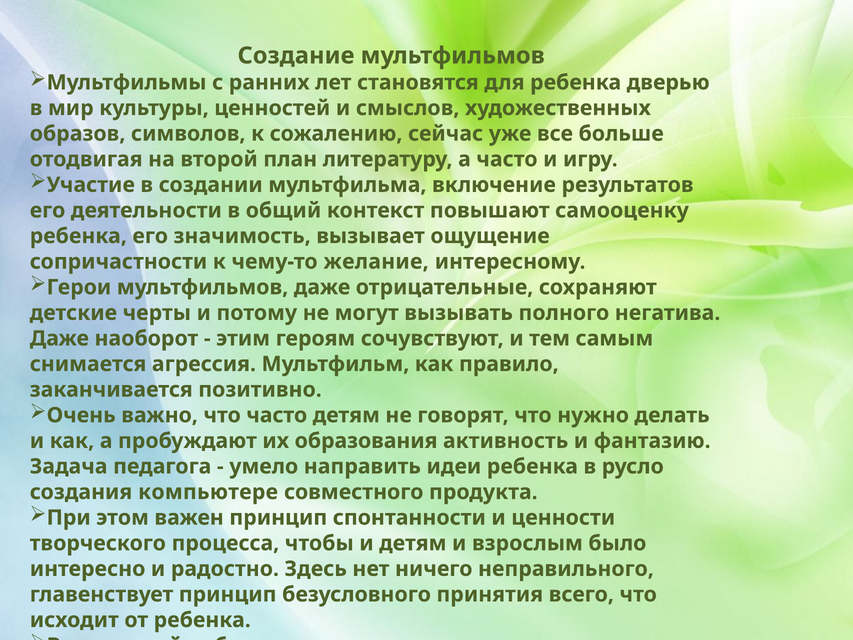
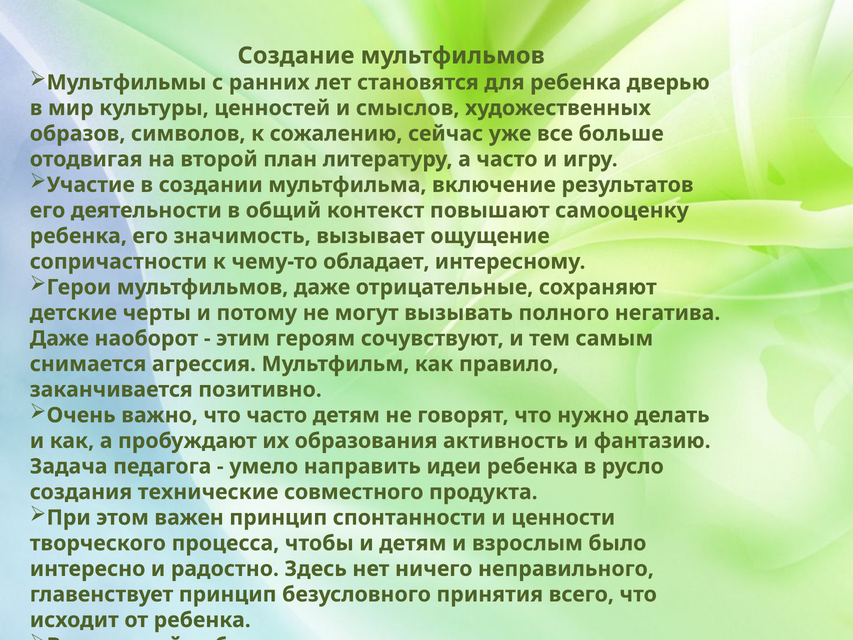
желание: желание -> обладает
компьютере: компьютере -> технические
